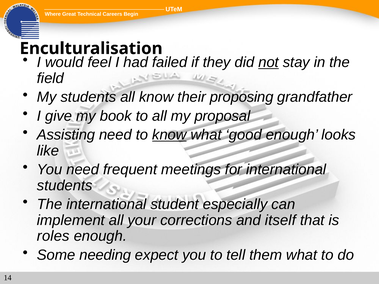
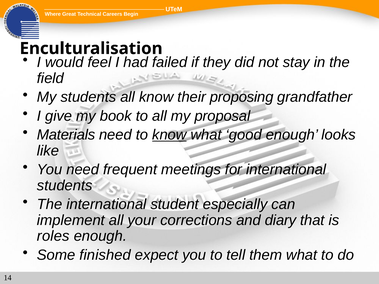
not underline: present -> none
Assisting: Assisting -> Materials
itself: itself -> diary
needing: needing -> finished
